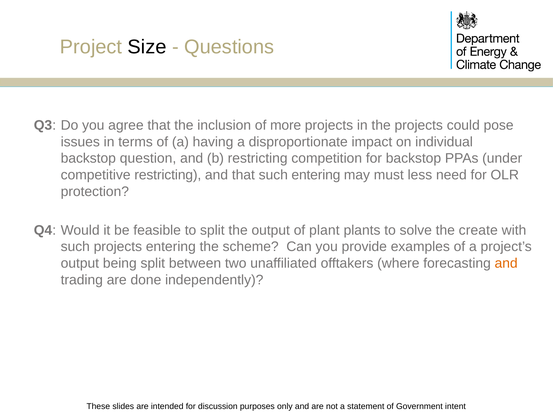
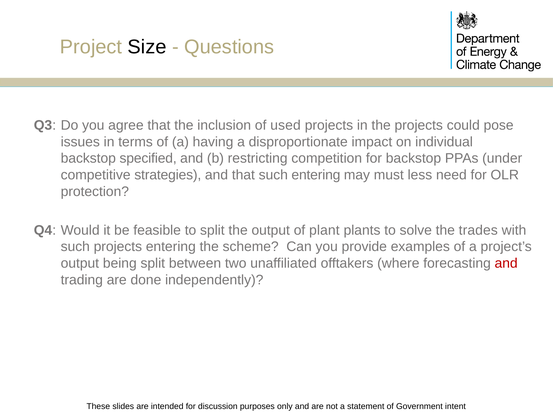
more: more -> used
question: question -> specified
competitive restricting: restricting -> strategies
create: create -> trades
and at (506, 264) colour: orange -> red
